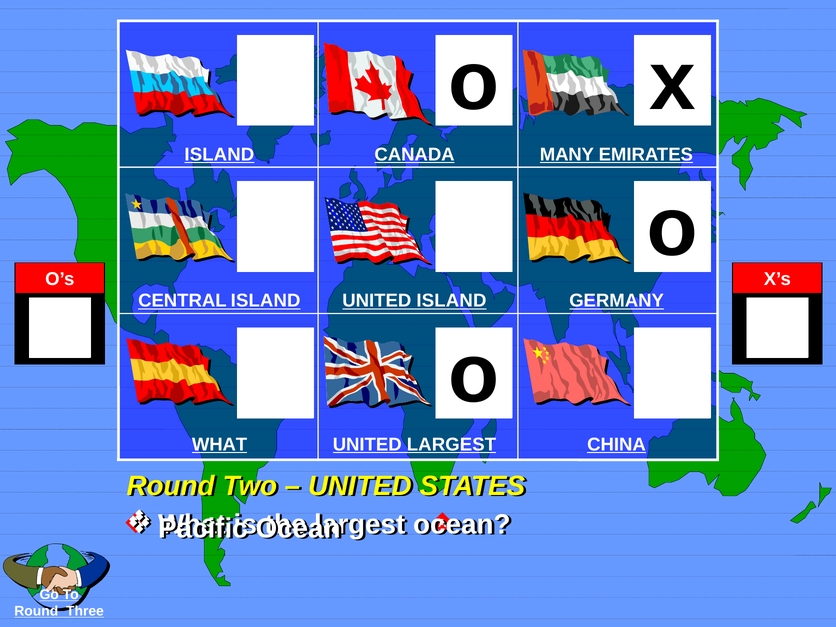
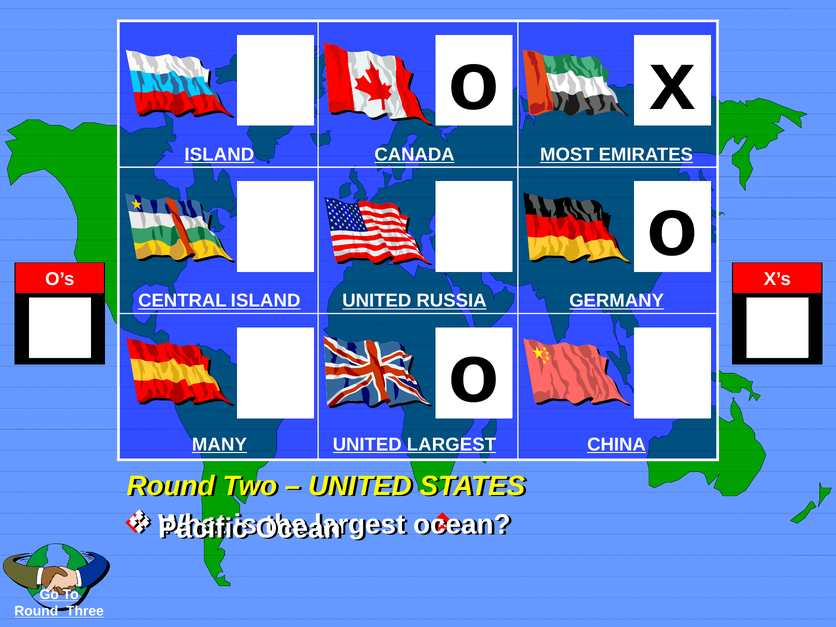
MANY: MANY -> MOST
UNITED ISLAND: ISLAND -> RUSSIA
WHAT: WHAT -> MANY
